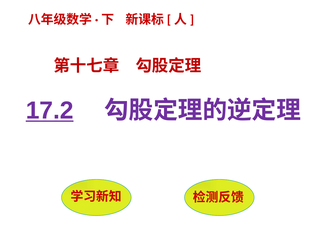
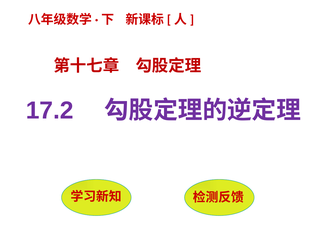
17.2 underline: present -> none
